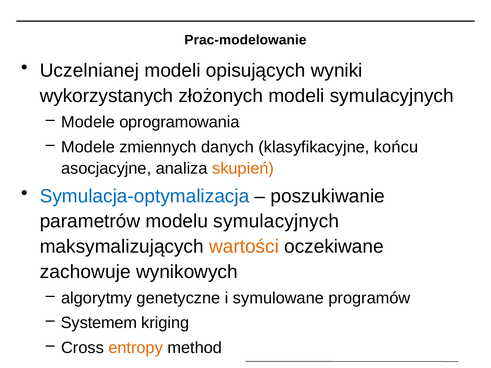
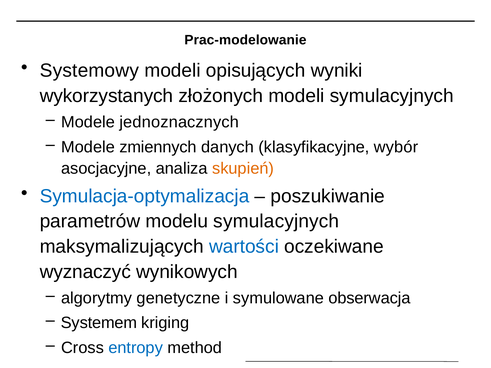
Uczelnianej: Uczelnianej -> Systemowy
oprogramowania: oprogramowania -> jednoznacznych
końcu: końcu -> wybór
wartości colour: orange -> blue
zachowuje: zachowuje -> wyznaczyć
programów: programów -> obserwacja
entropy colour: orange -> blue
